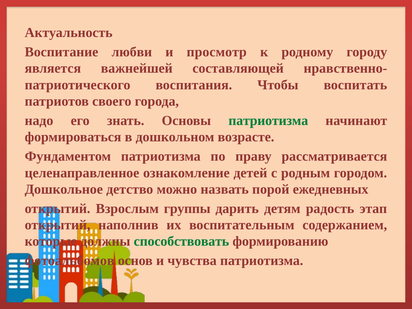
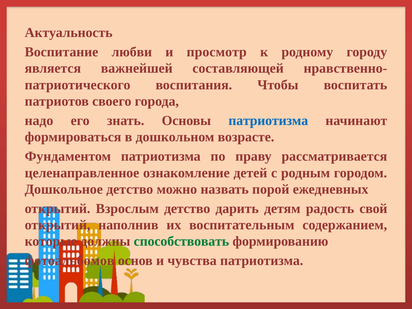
патриотизма at (268, 121) colour: green -> blue
Взрослым группы: группы -> детство
этап: этап -> свой
